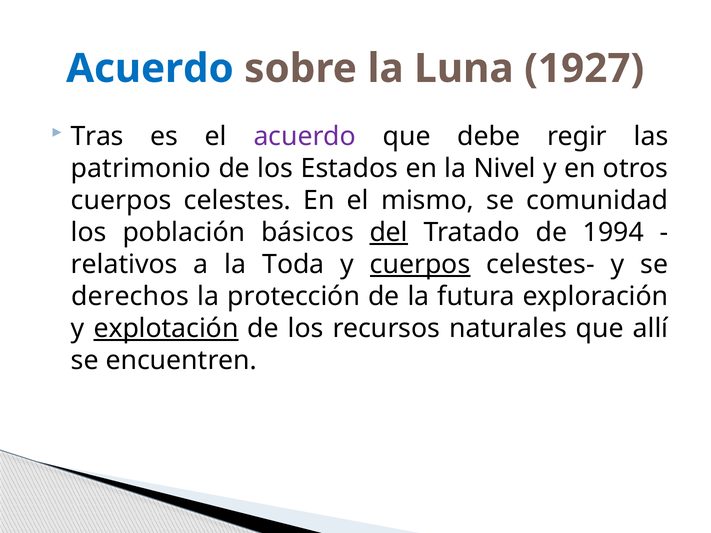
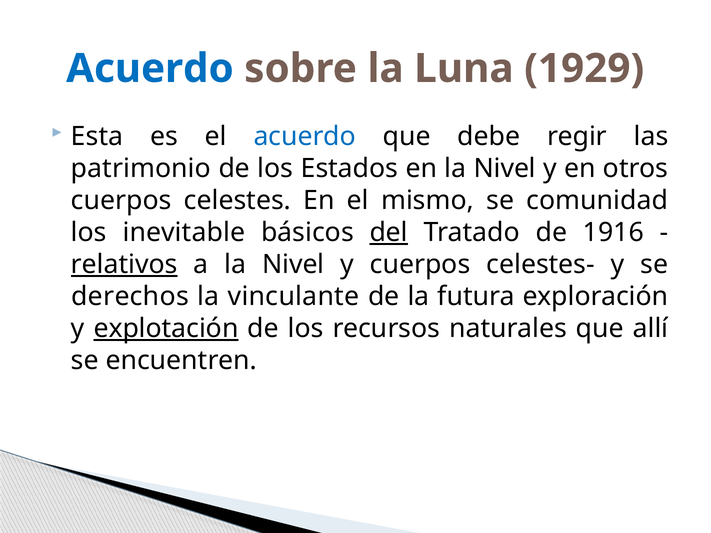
1927: 1927 -> 1929
Tras: Tras -> Esta
acuerdo at (305, 137) colour: purple -> blue
población: población -> inevitable
1994: 1994 -> 1916
relativos underline: none -> present
a la Toda: Toda -> Nivel
cuerpos at (420, 265) underline: present -> none
protección: protección -> vinculante
